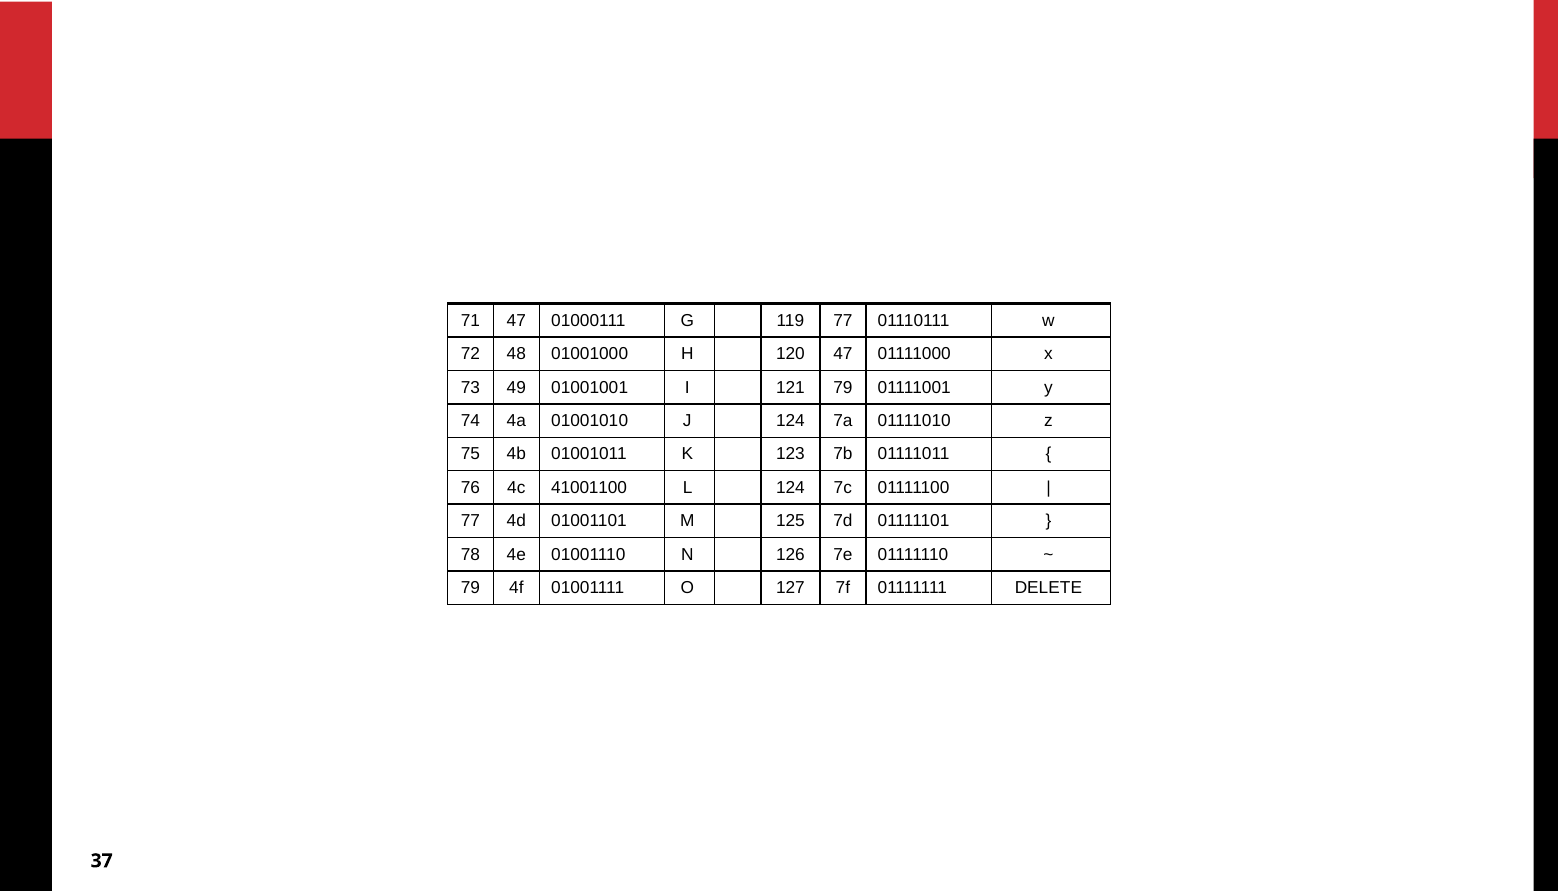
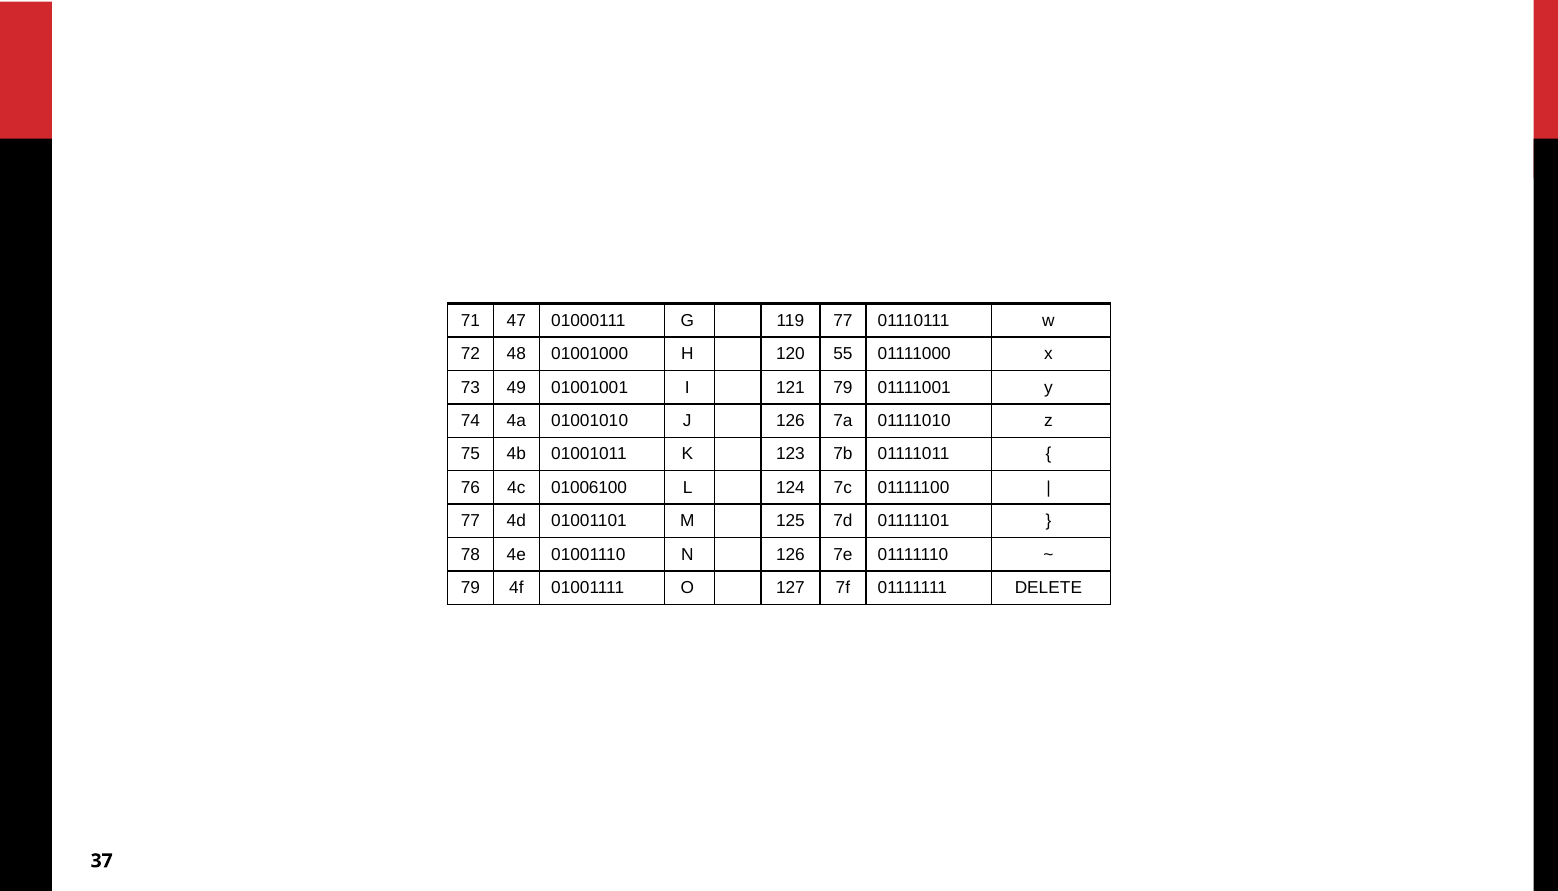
120 47: 47 -> 55
J 124: 124 -> 126
41001100: 41001100 -> 01006100
